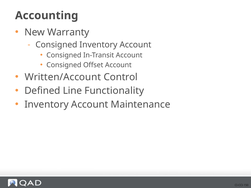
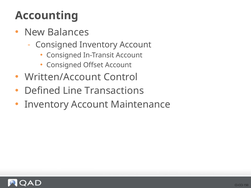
Warranty: Warranty -> Balances
Functionality: Functionality -> Transactions
